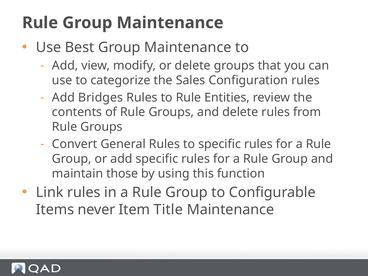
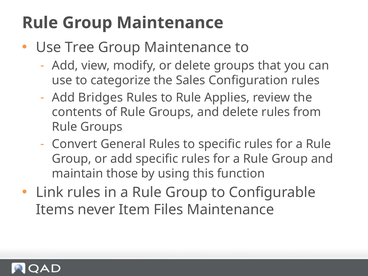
Best: Best -> Tree
Entities: Entities -> Applies
Title: Title -> Files
